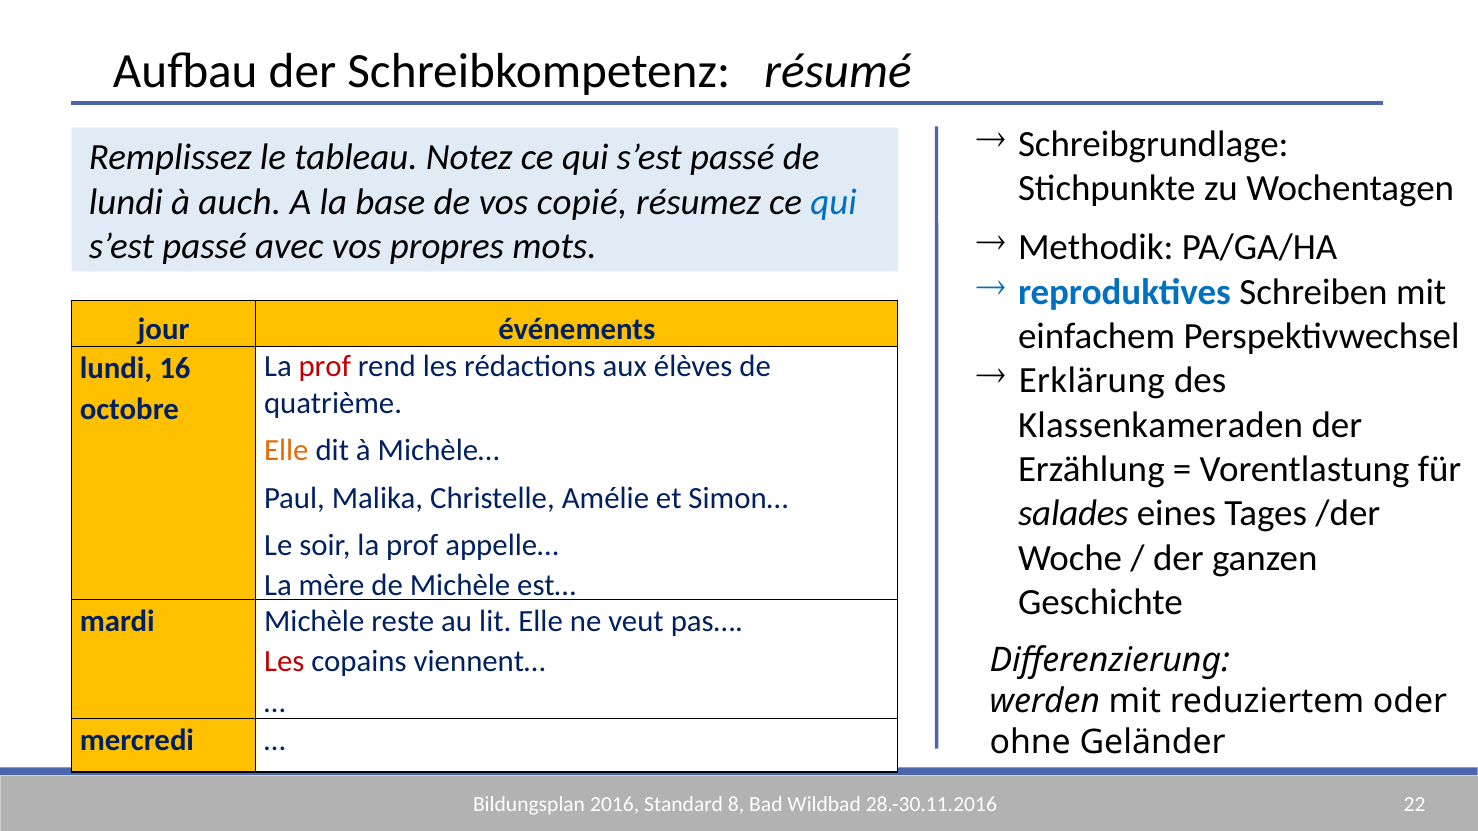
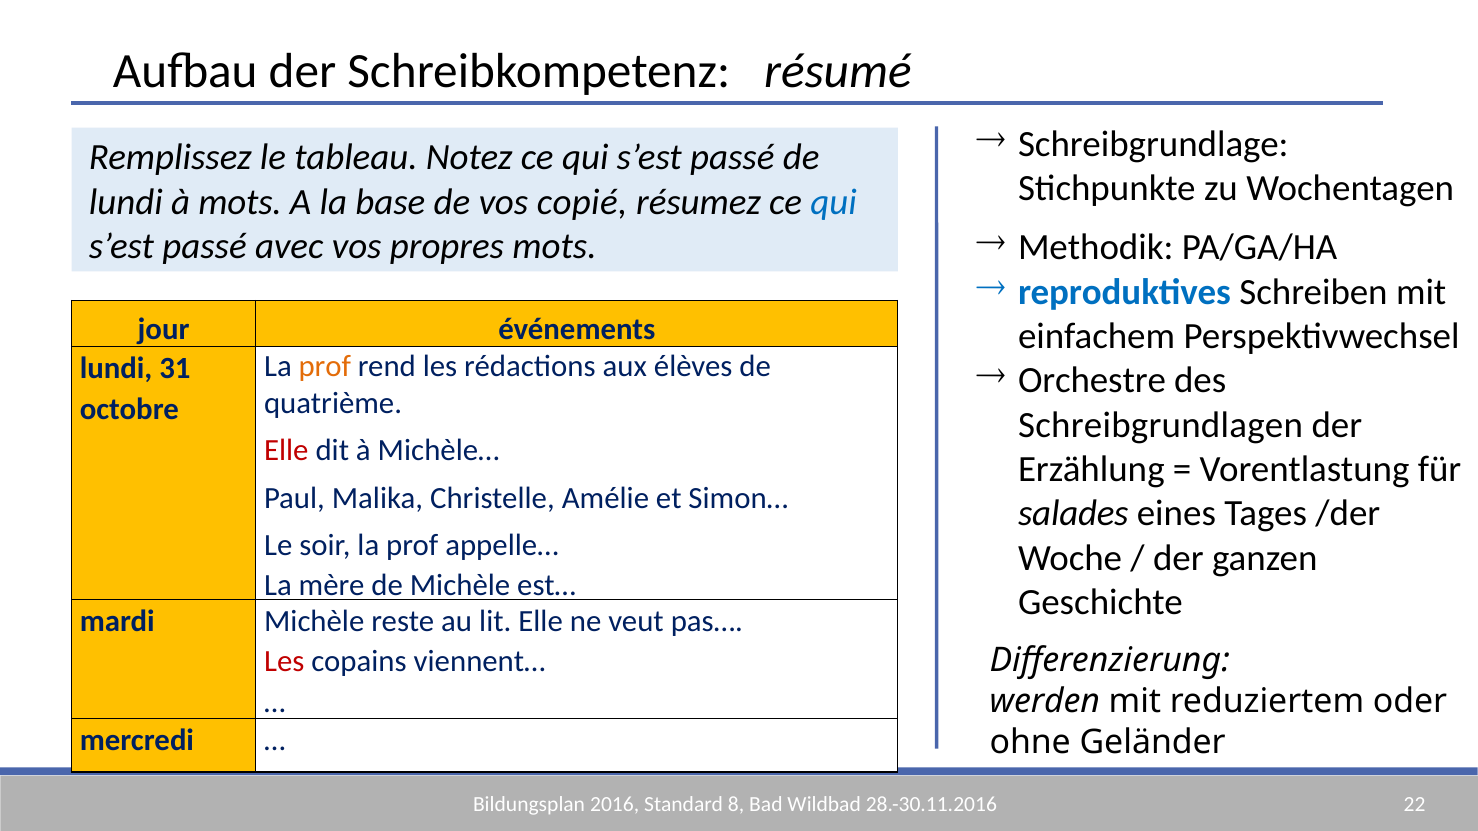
à auch: auch -> mots
prof at (325, 366) colour: red -> orange
16: 16 -> 31
Erklärung: Erklärung -> Orchestre
Klassenkameraden: Klassenkameraden -> Schreibgrundlagen
Elle at (286, 451) colour: orange -> red
